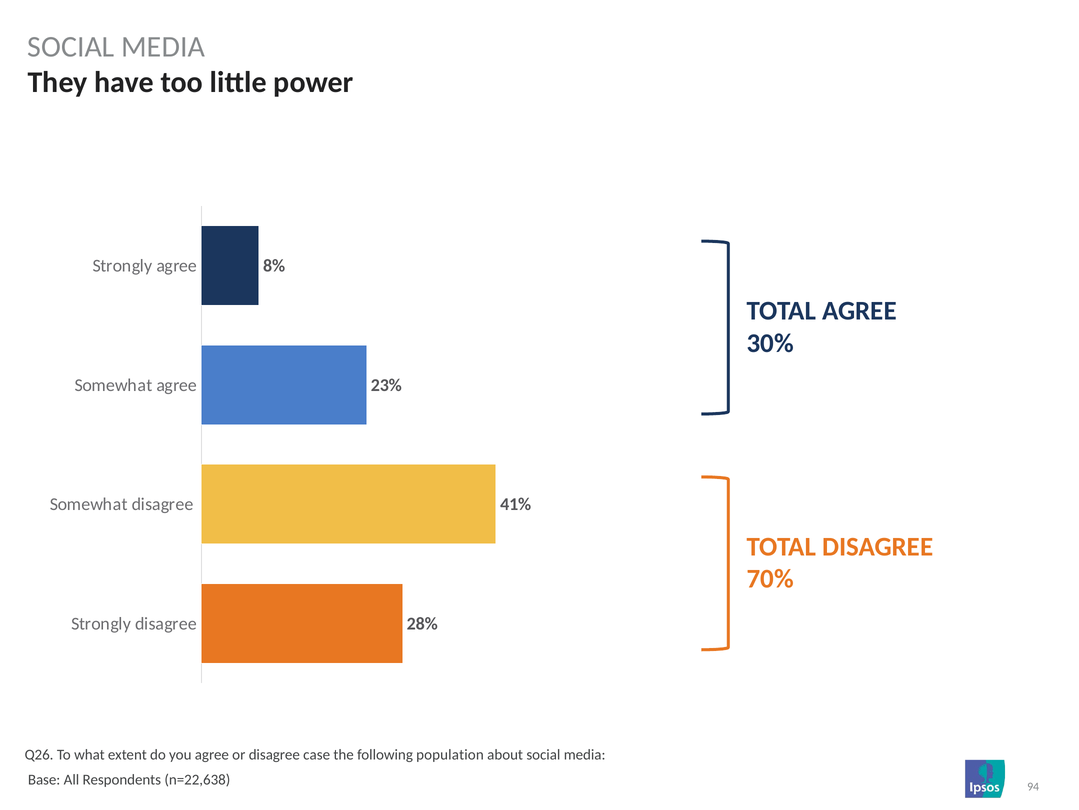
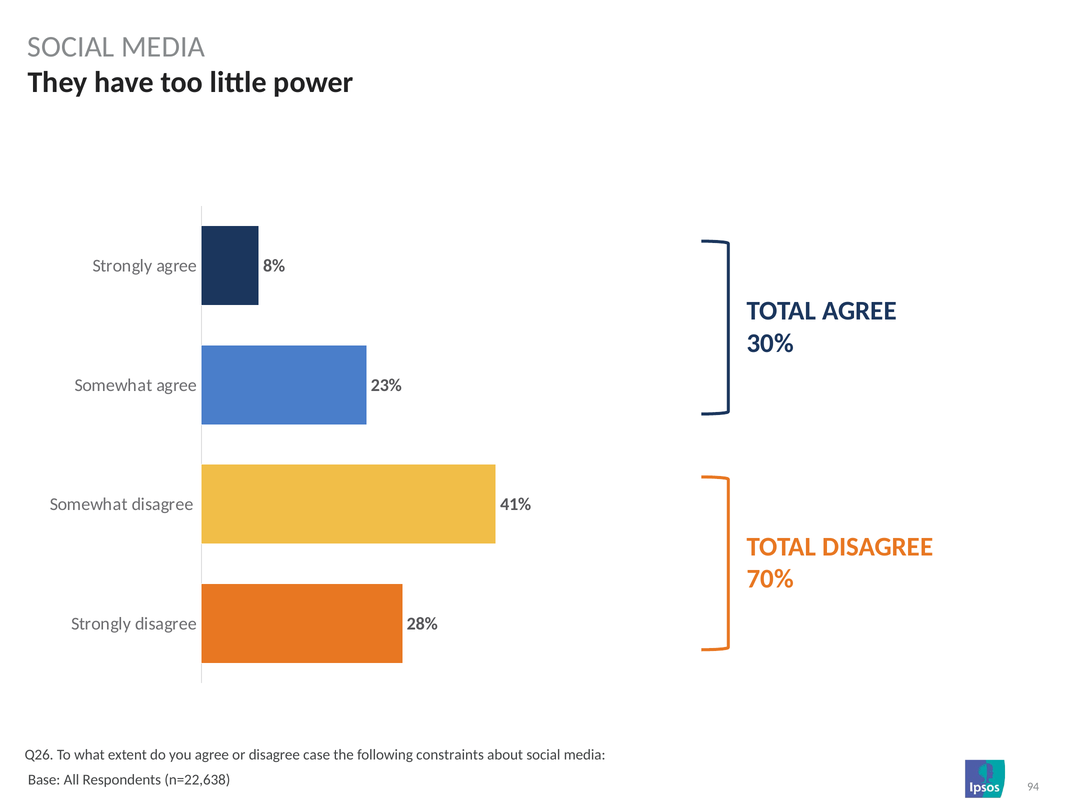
population: population -> constraints
